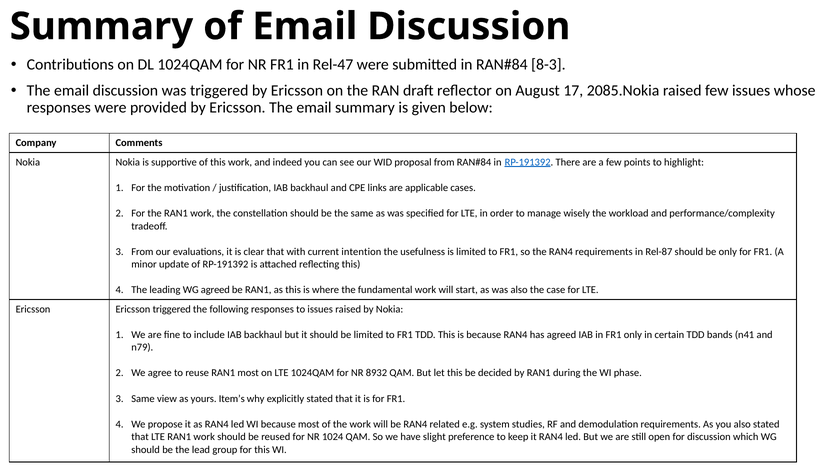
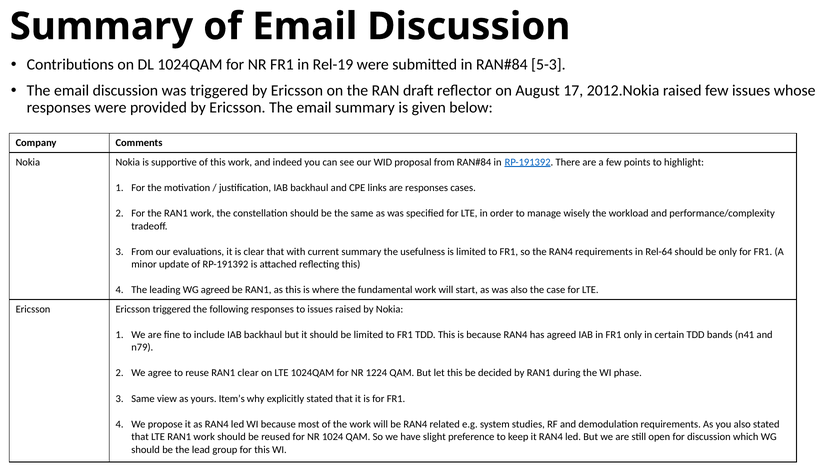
Rel-47: Rel-47 -> Rel-19
8-3: 8-3 -> 5-3
2085.Nokia: 2085.Nokia -> 2012.Nokia
are applicable: applicable -> responses
current intention: intention -> summary
Rel-87: Rel-87 -> Rel-64
RAN1 most: most -> clear
8932: 8932 -> 1224
